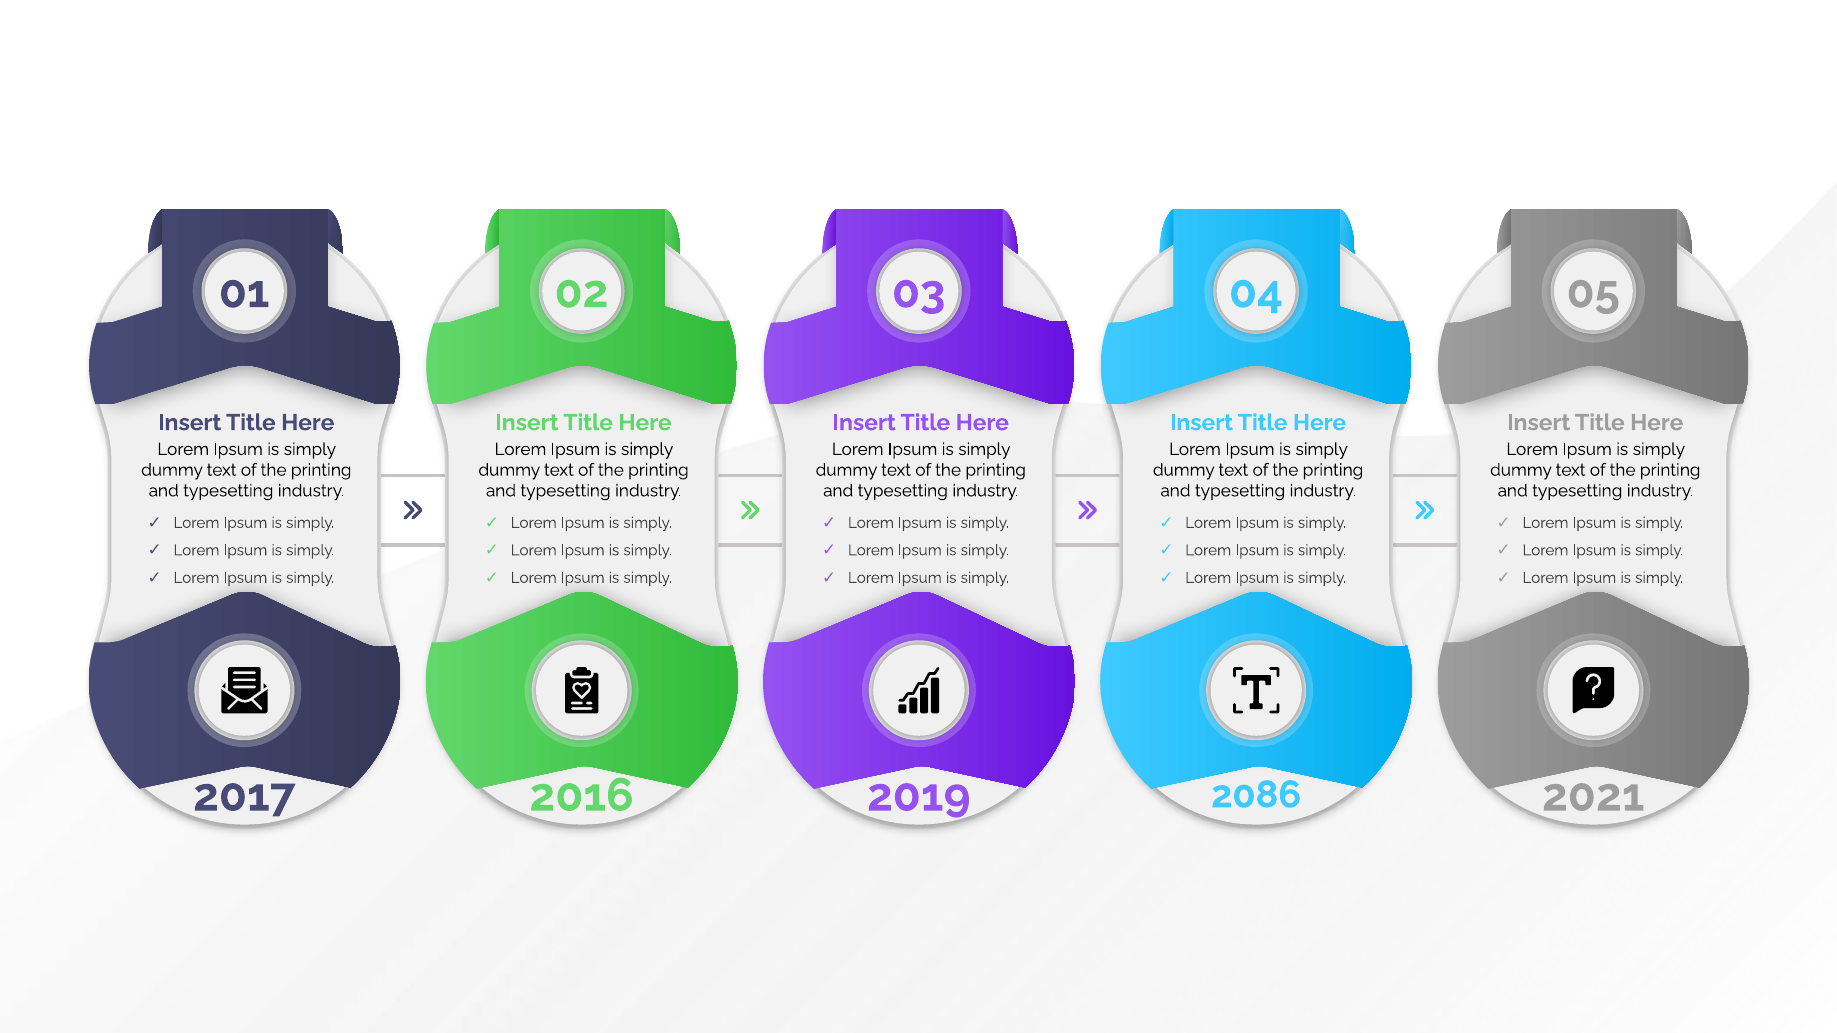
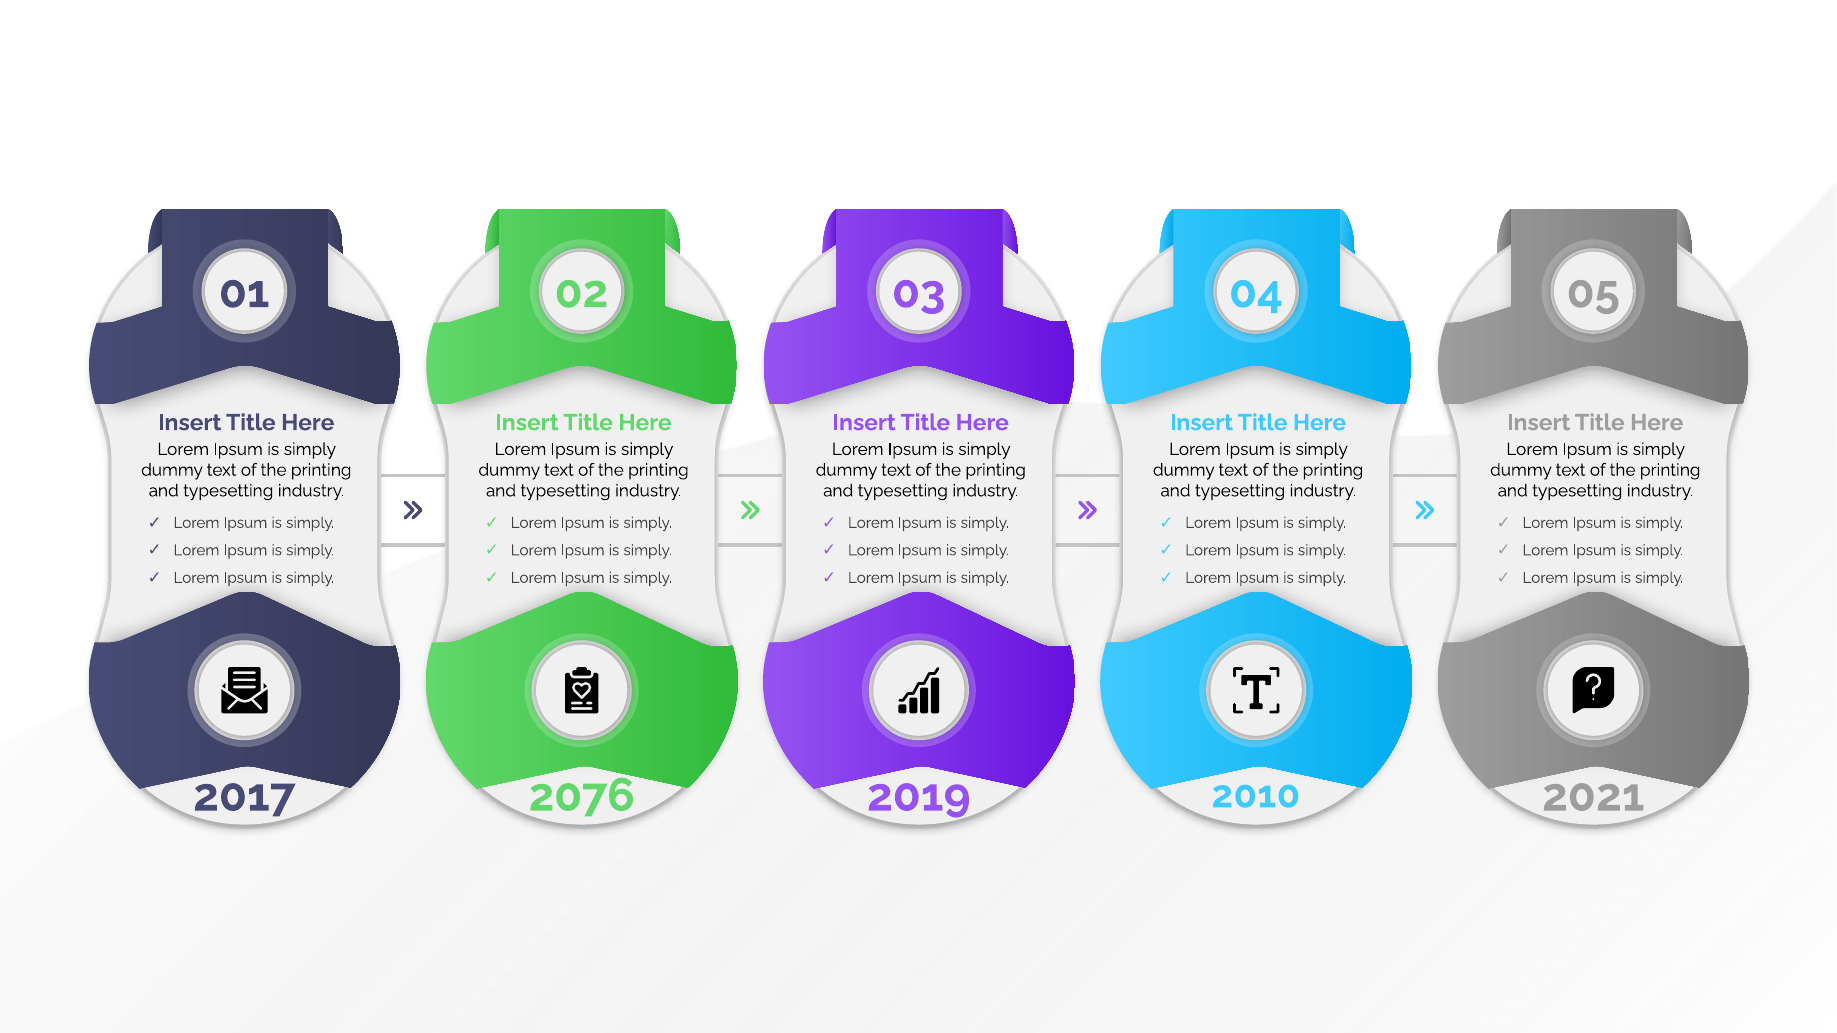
2016: 2016 -> 2076
2086: 2086 -> 2010
